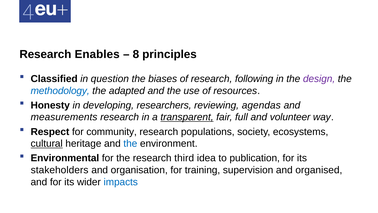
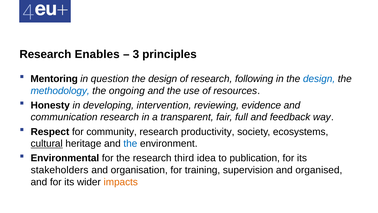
8: 8 -> 3
Classified: Classified -> Mentoring
biases at (163, 79): biases -> design
design at (319, 79) colour: purple -> blue
adapted: adapted -> ongoing
researchers: researchers -> intervention
agendas: agendas -> evidence
measurements: measurements -> communication
transparent underline: present -> none
volunteer: volunteer -> feedback
populations: populations -> productivity
impacts colour: blue -> orange
